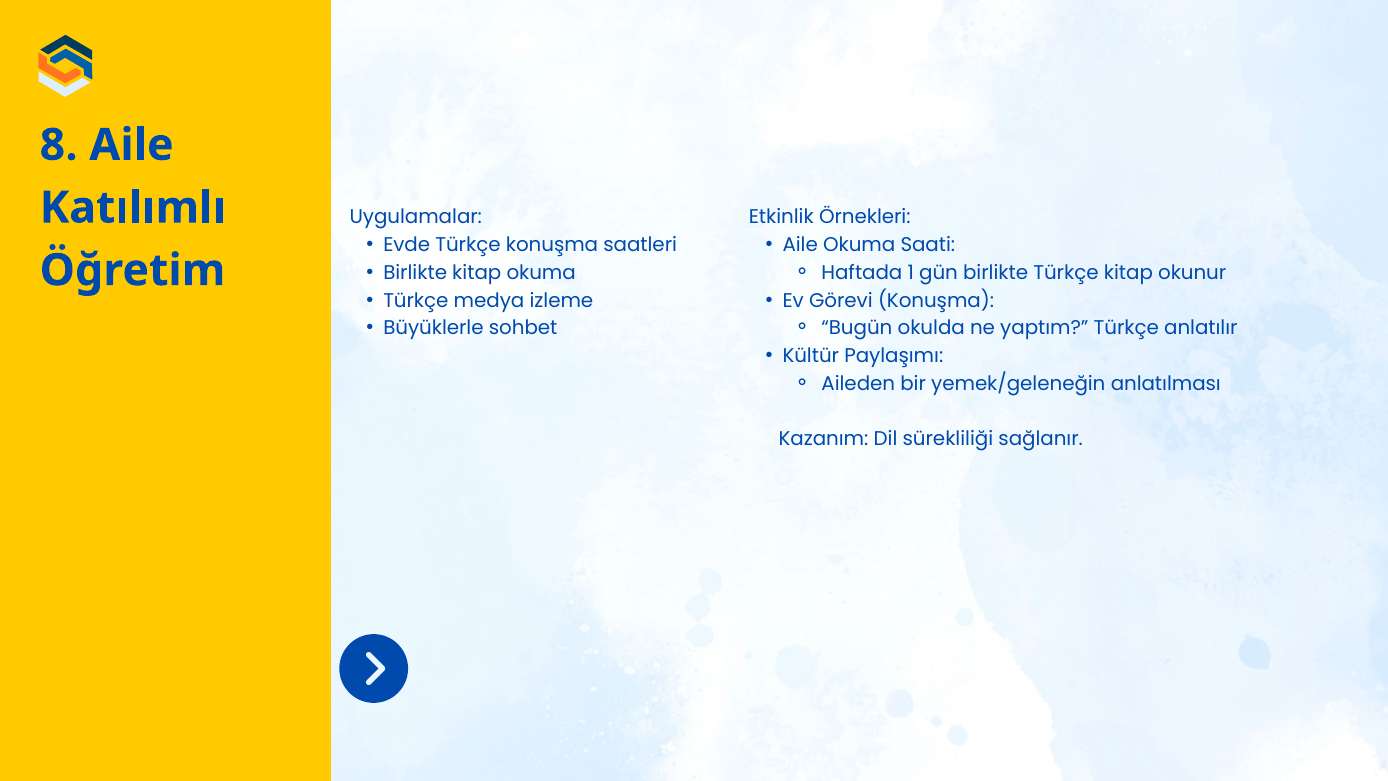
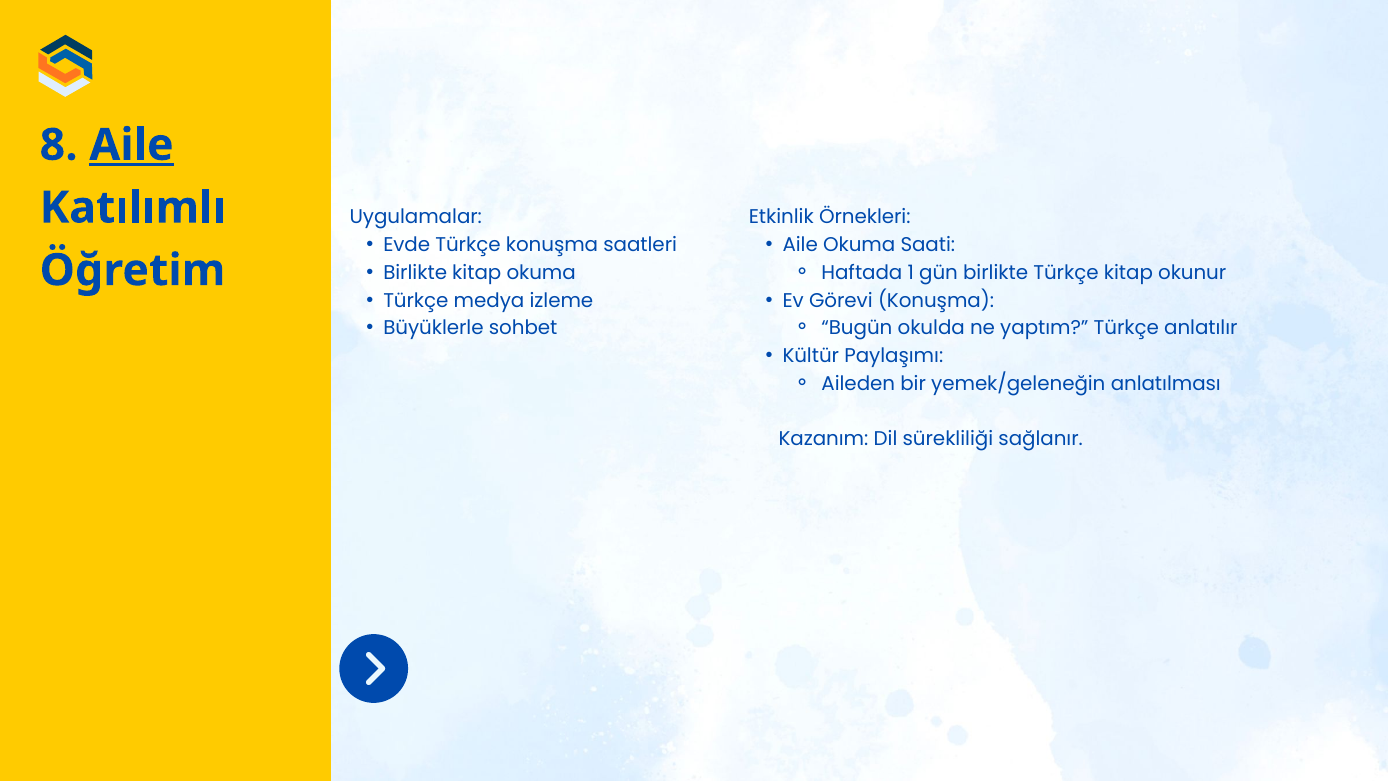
Aile at (131, 145) underline: none -> present
